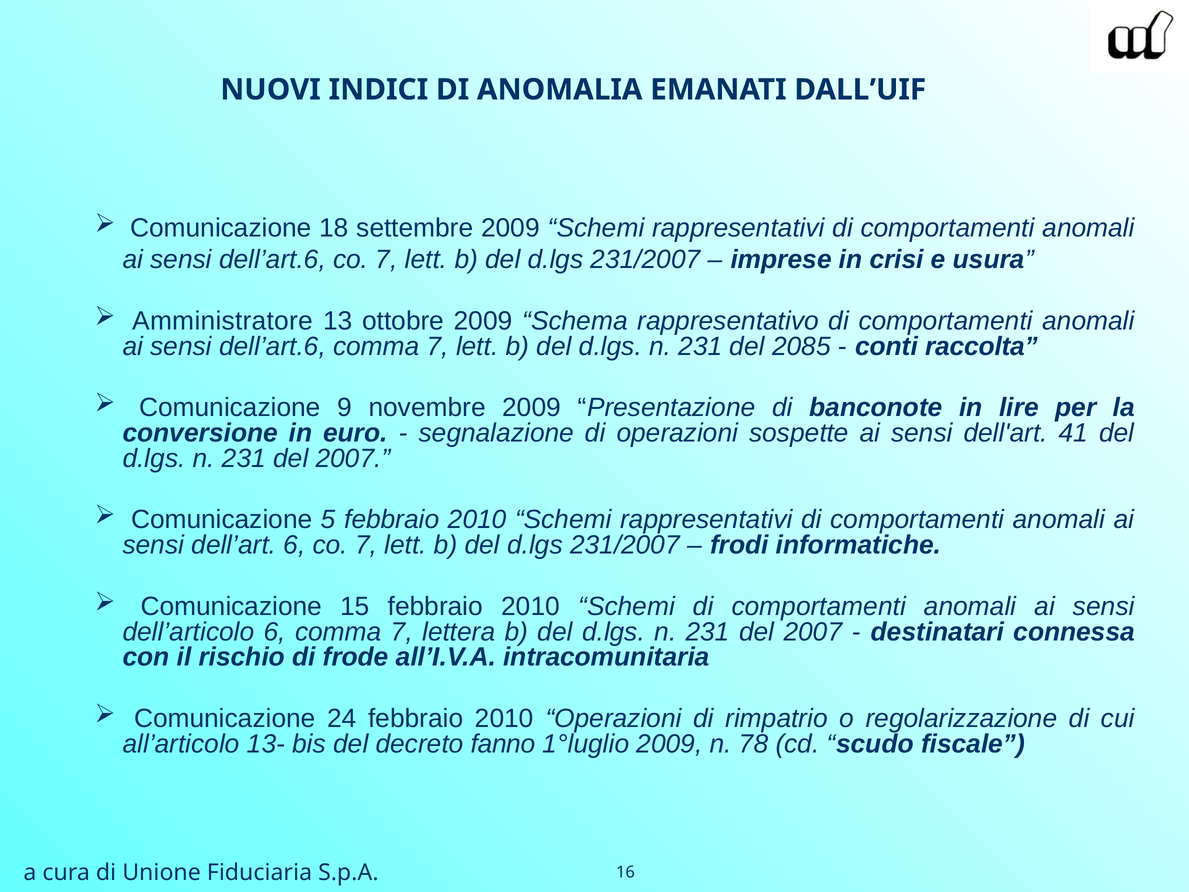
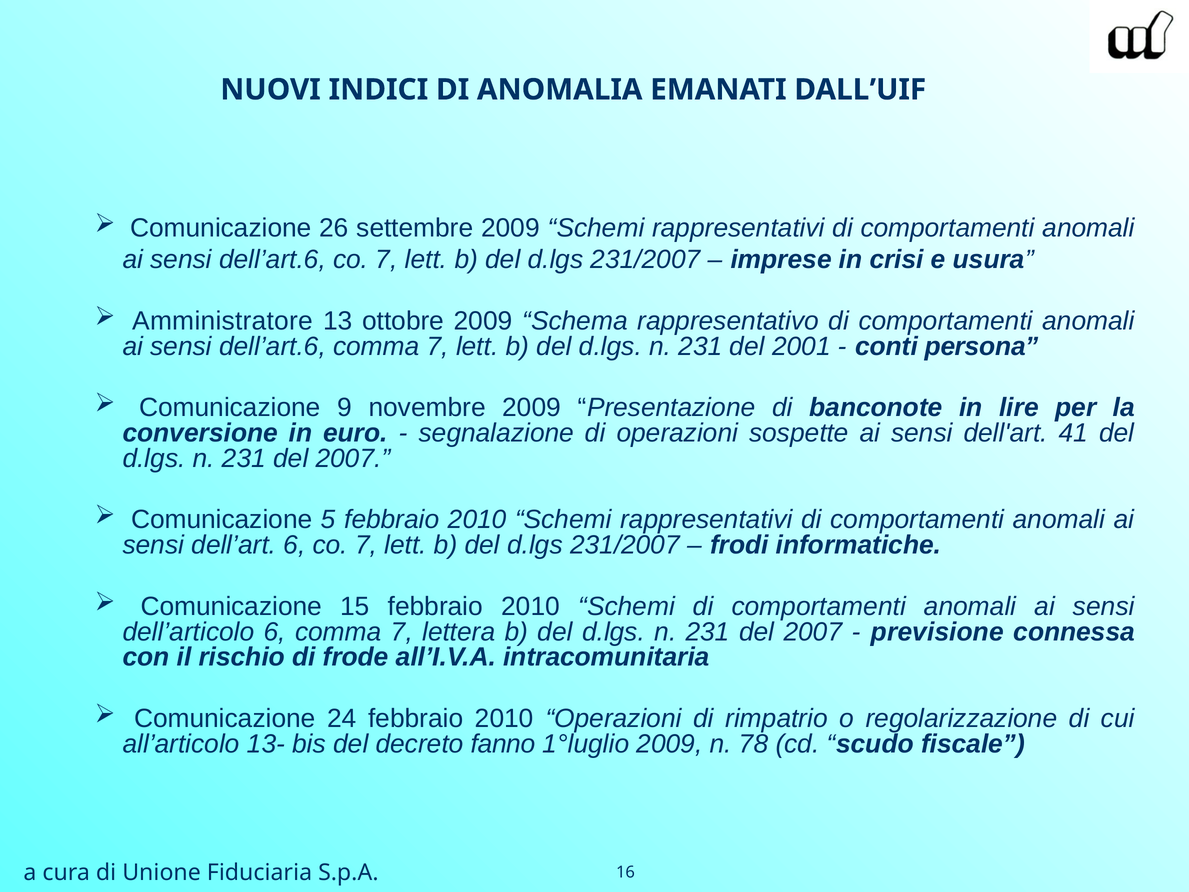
18: 18 -> 26
2085: 2085 -> 2001
raccolta: raccolta -> persona
destinatari: destinatari -> previsione
